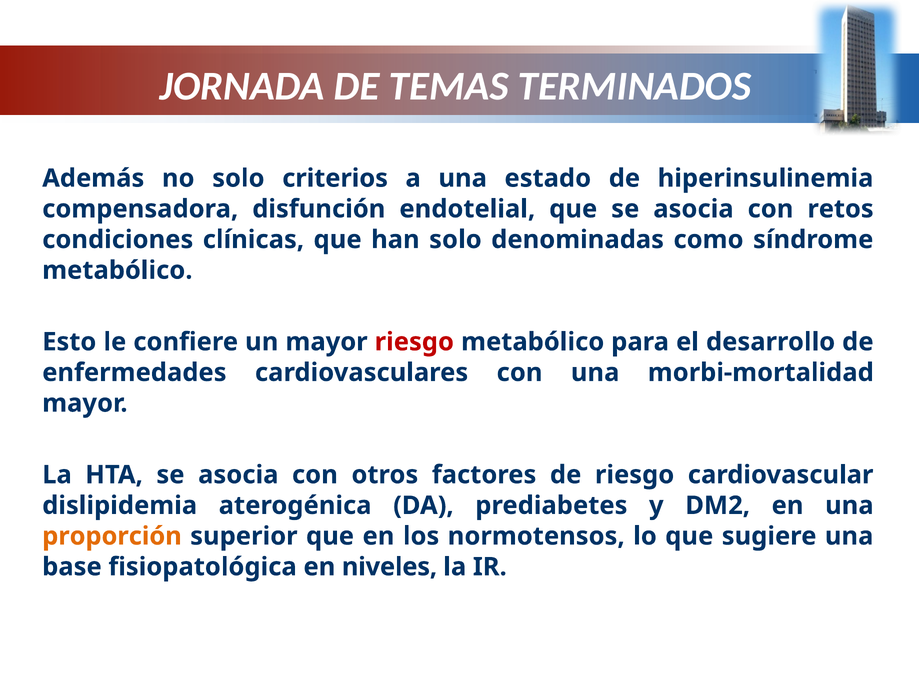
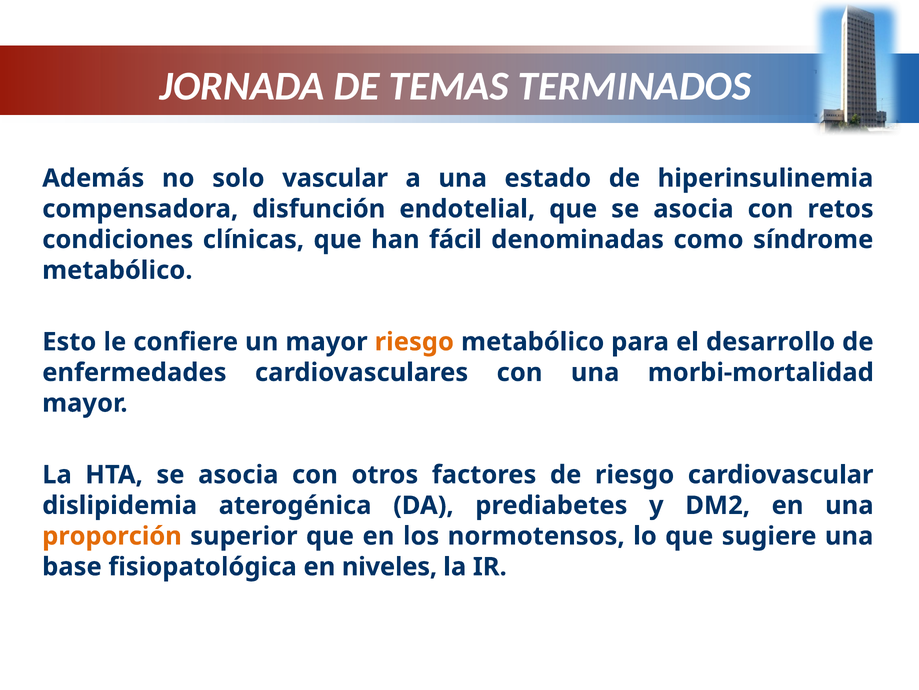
criterios: criterios -> vascular
han solo: solo -> fácil
riesgo at (414, 342) colour: red -> orange
